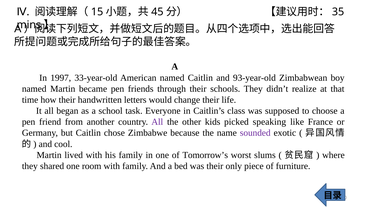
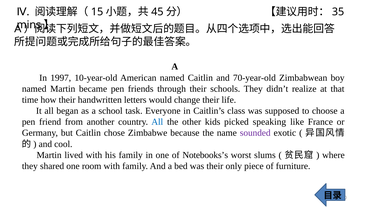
33-year-old: 33-year-old -> 10-year-old
93-year-old: 93-year-old -> 70-year-old
All at (157, 122) colour: purple -> blue
Tomorrow’s: Tomorrow’s -> Notebooks’s
